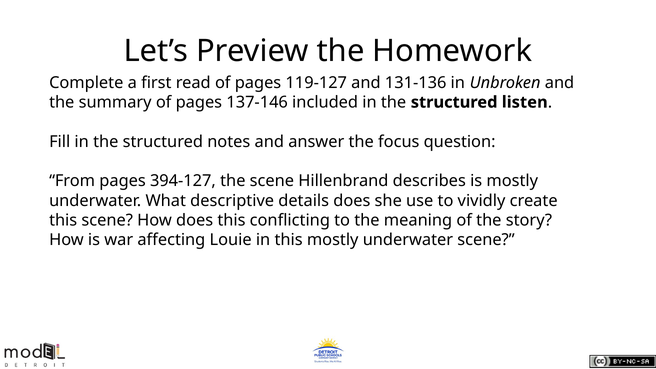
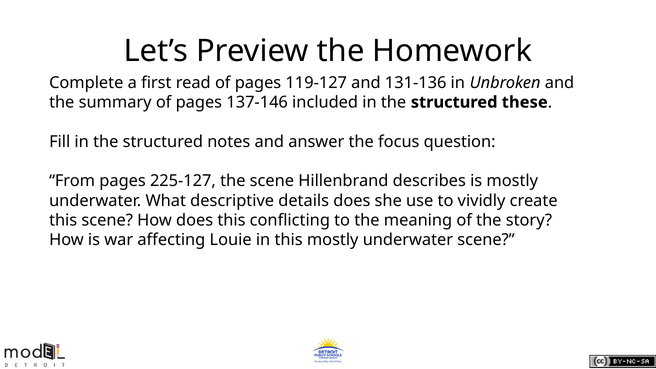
listen: listen -> these
394-127: 394-127 -> 225-127
